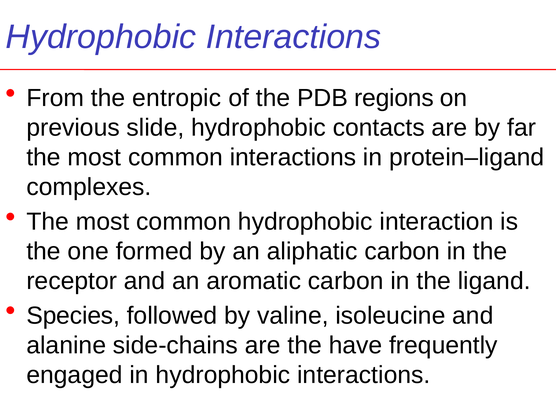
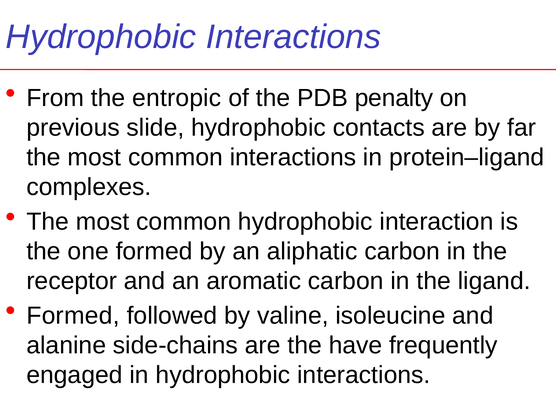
regions: regions -> penalty
Species at (73, 316): Species -> Formed
